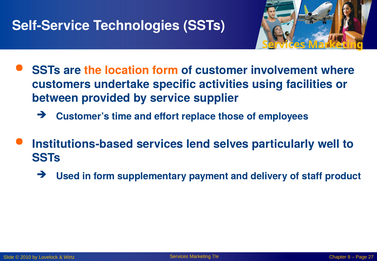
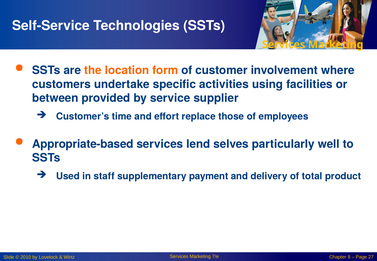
Institutions-based: Institutions-based -> Appropriate-based
in form: form -> staff
staff: staff -> total
